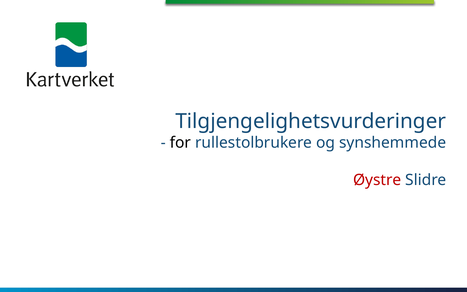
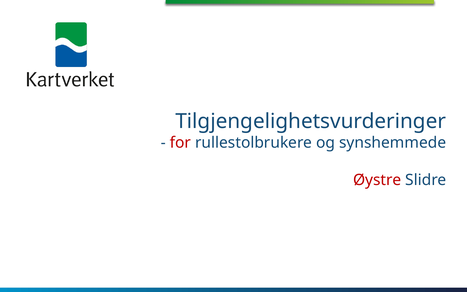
for colour: black -> red
